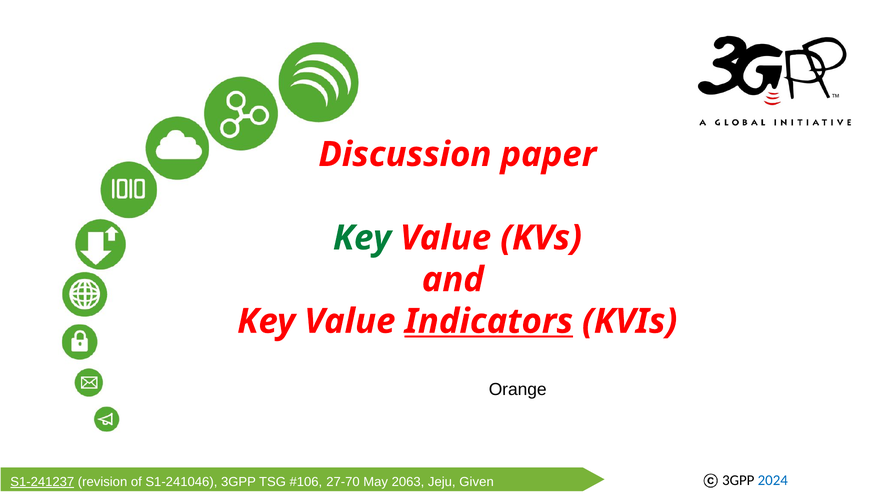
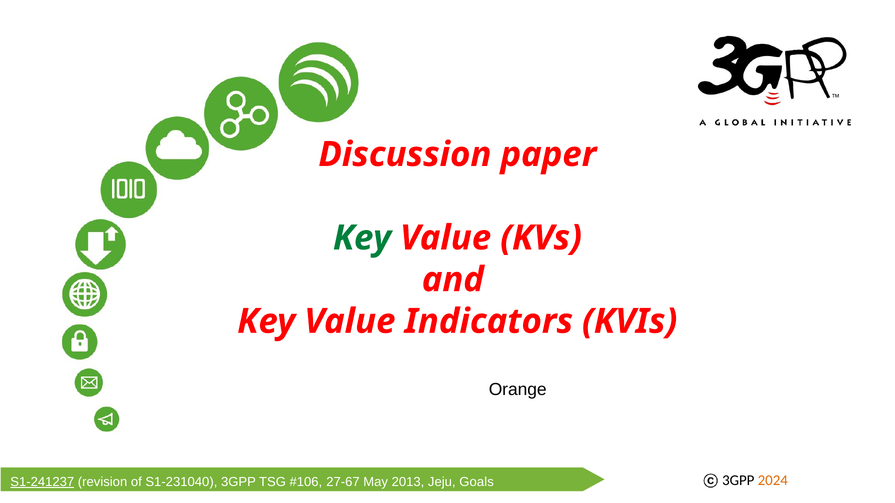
Indicators underline: present -> none
S1-241046: S1-241046 -> S1-231040
27-70: 27-70 -> 27-67
2063: 2063 -> 2013
Given: Given -> Goals
2024 colour: blue -> orange
